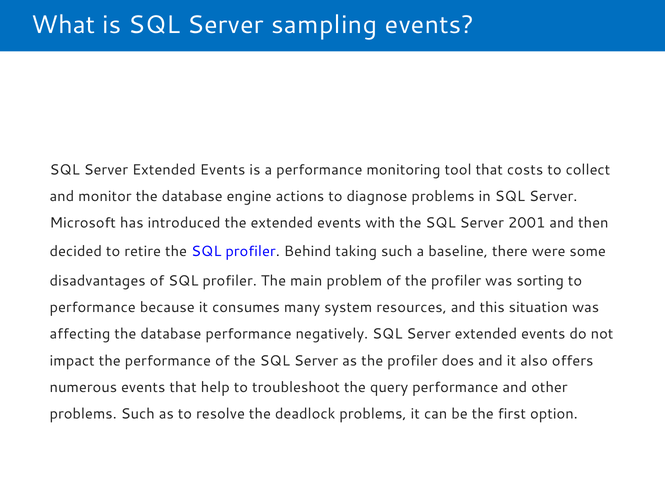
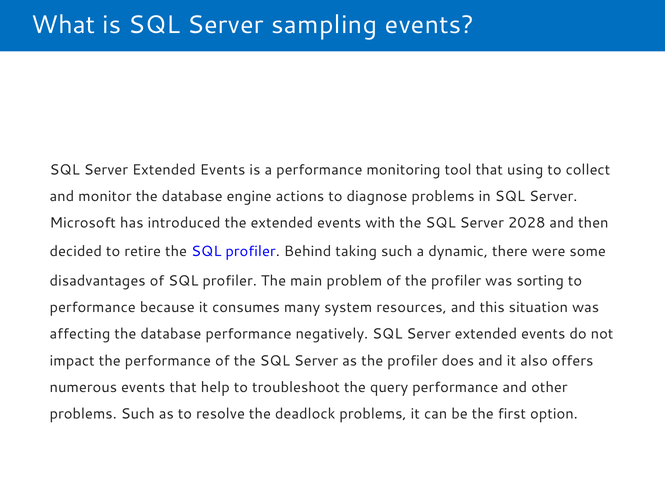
costs: costs -> using
2001: 2001 -> 2028
baseline: baseline -> dynamic
